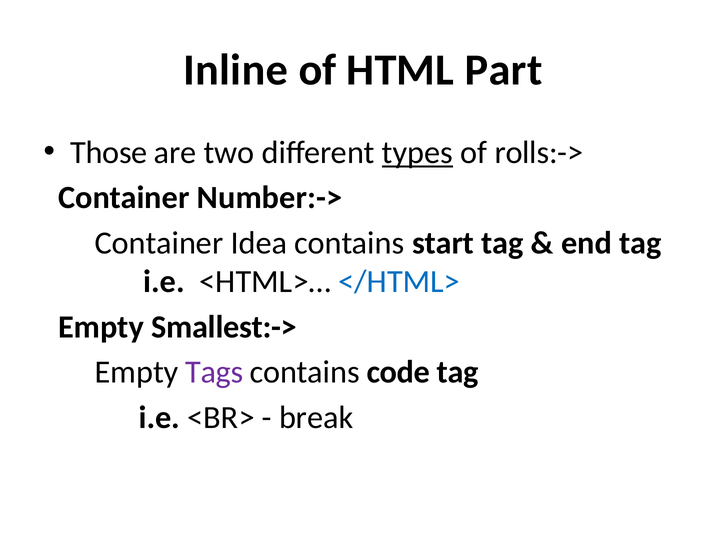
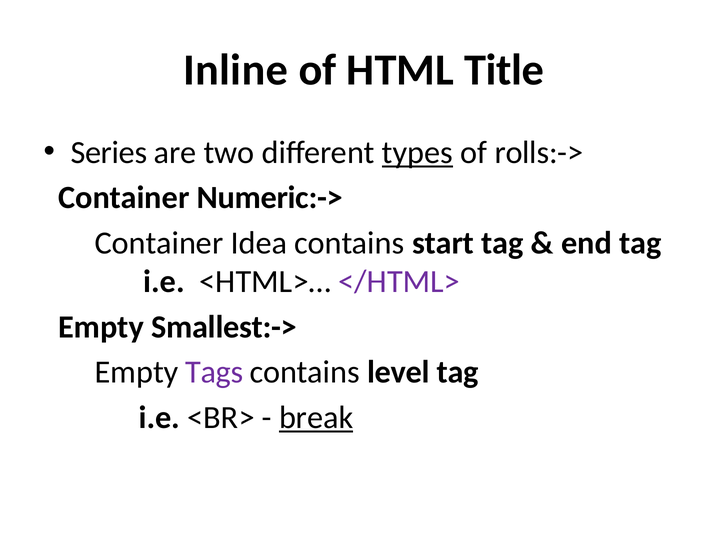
Part: Part -> Title
Those: Those -> Series
Number:->: Number:-> -> Numeric:->
</HTML> colour: blue -> purple
code: code -> level
break underline: none -> present
